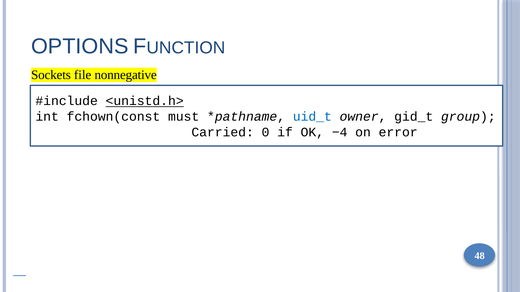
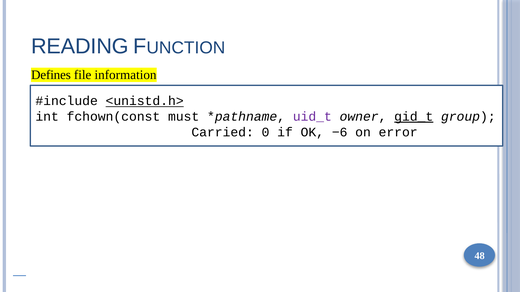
OPTIONS: OPTIONS -> READING
Sockets: Sockets -> Defines
nonnegative: nonnegative -> information
uid_t colour: blue -> purple
gid_t underline: none -> present
−4: −4 -> −6
